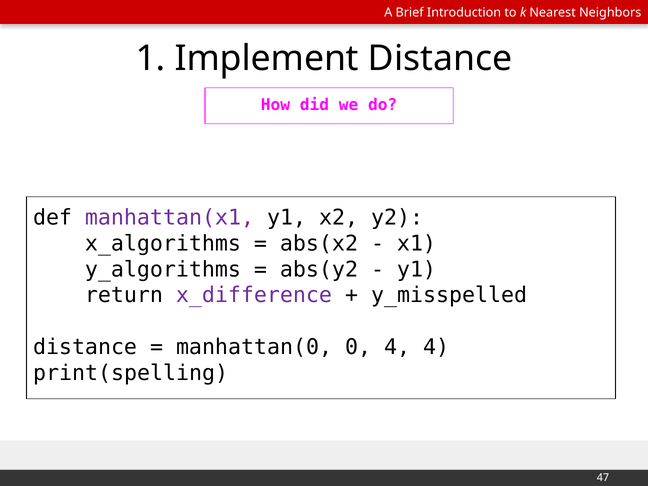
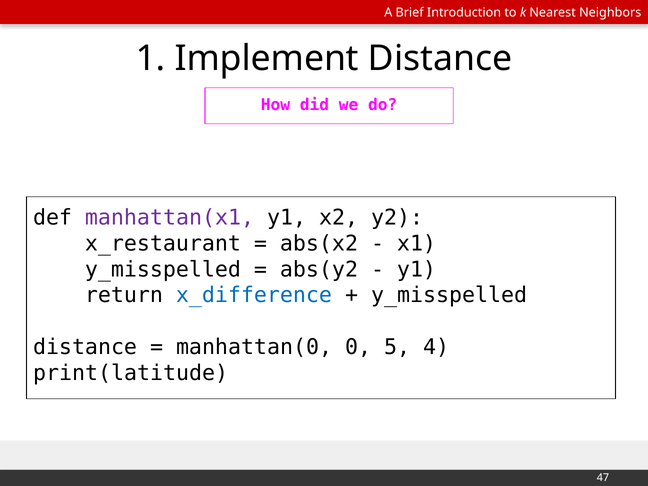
x_algorithms: x_algorithms -> x_restaurant
y_algorithms at (163, 269): y_algorithms -> y_misspelled
x_difference colour: purple -> blue
0 4: 4 -> 5
print(spelling: print(spelling -> print(latitude
